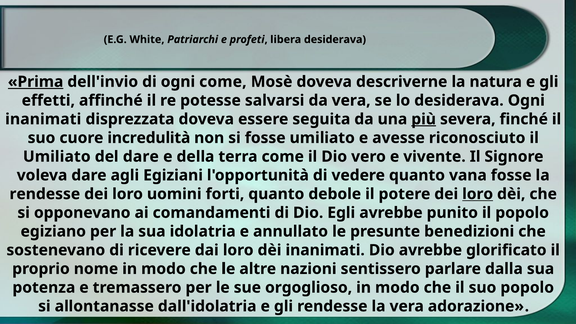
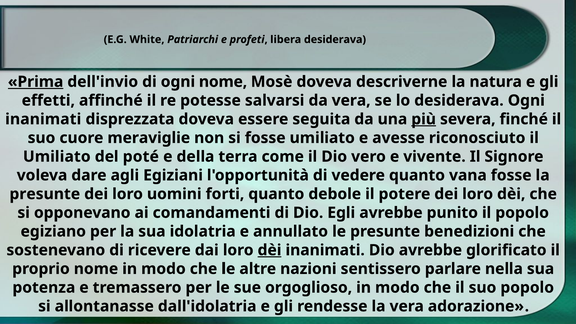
ogni come: come -> nome
incredulità: incredulità -> meraviglie
del dare: dare -> poté
rendesse at (45, 194): rendesse -> presunte
loro at (478, 194) underline: present -> none
dèi at (270, 250) underline: none -> present
dalla: dalla -> nella
